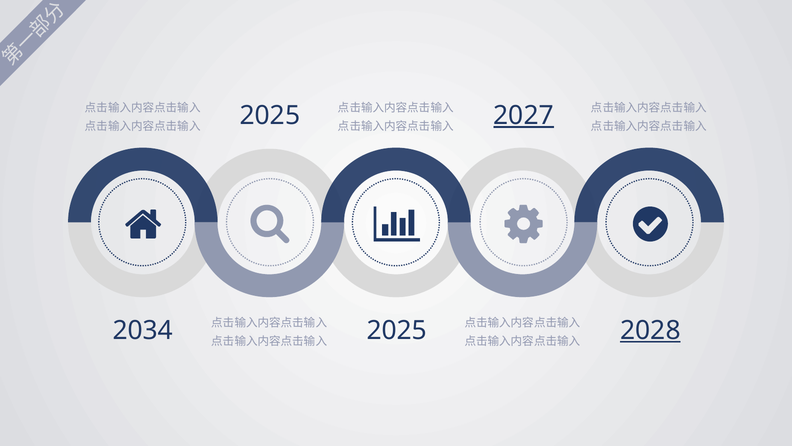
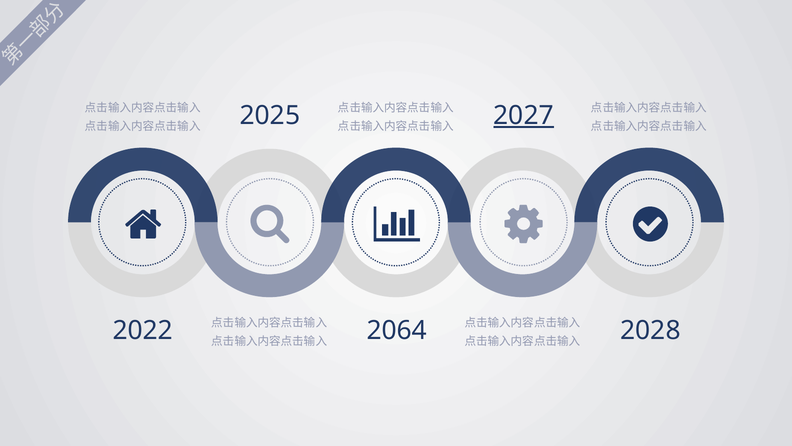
2034: 2034 -> 2022
2028 underline: present -> none
2025 at (397, 330): 2025 -> 2064
